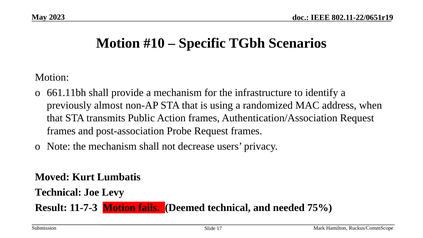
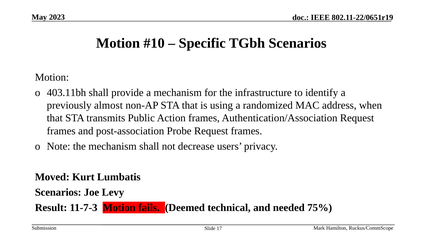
661.11bh: 661.11bh -> 403.11bh
Technical at (58, 192): Technical -> Scenarios
